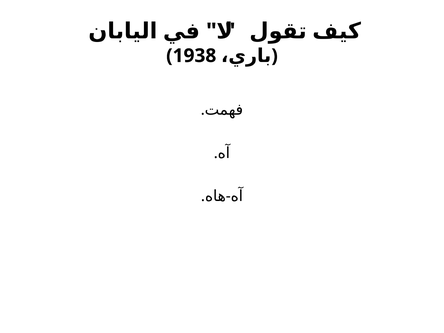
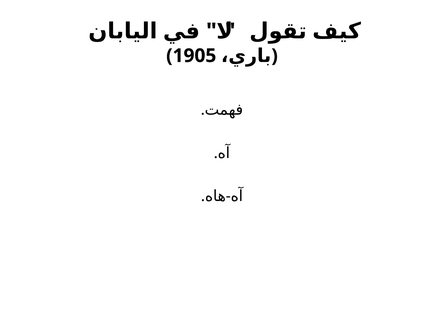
1938: 1938 -> 1905
